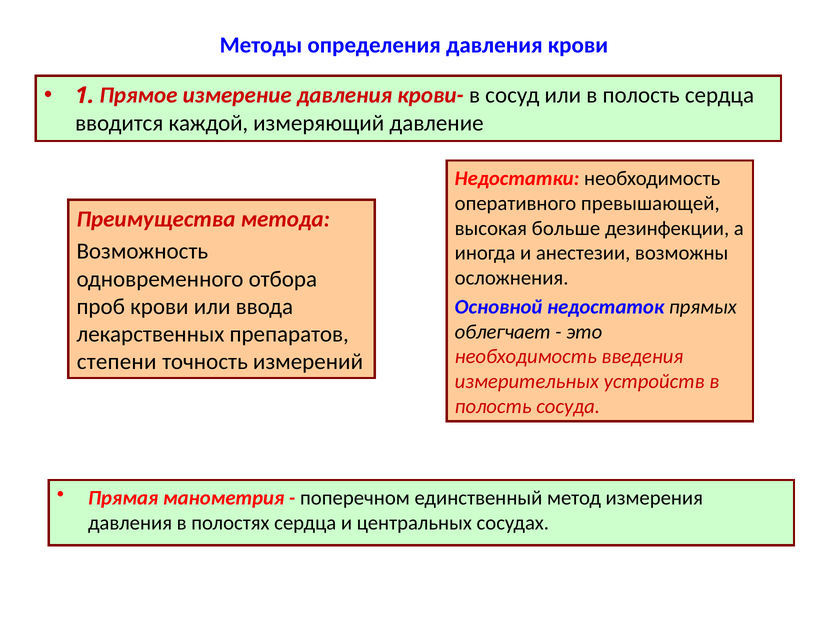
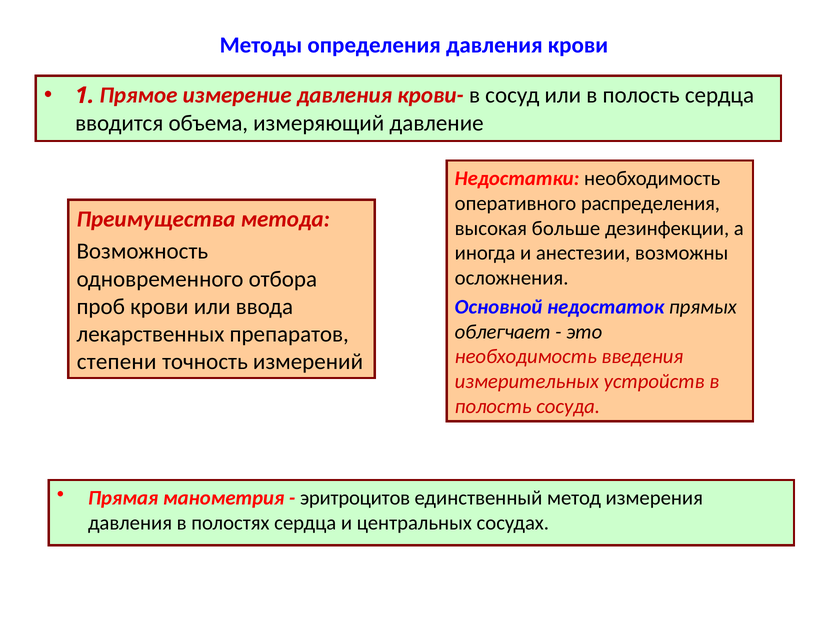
каждой: каждой -> объема
превышающей: превышающей -> распределения
поперечном: поперечном -> эритроцитов
